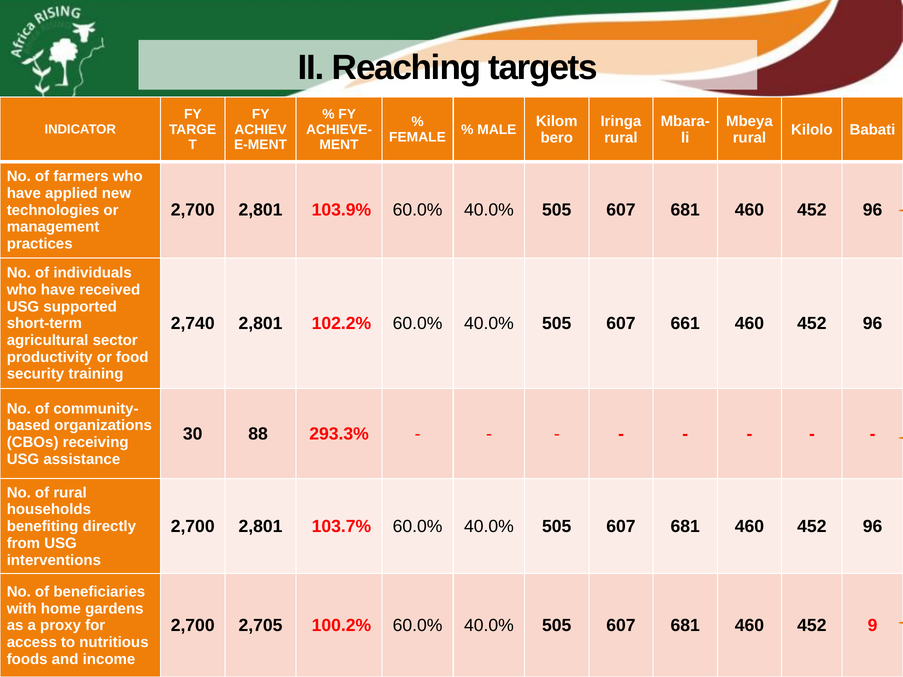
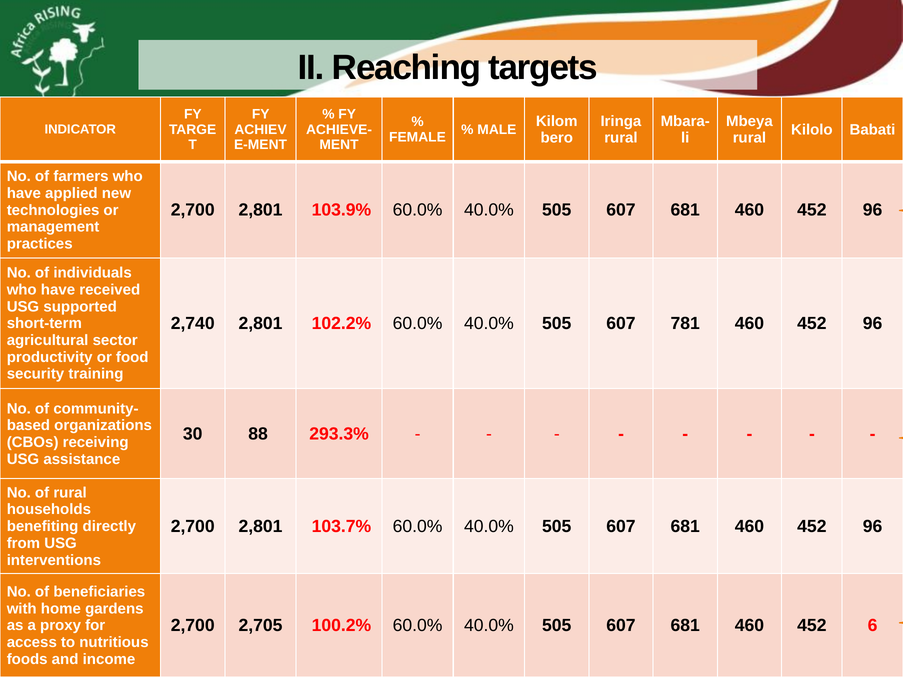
661: 661 -> 781
9: 9 -> 6
